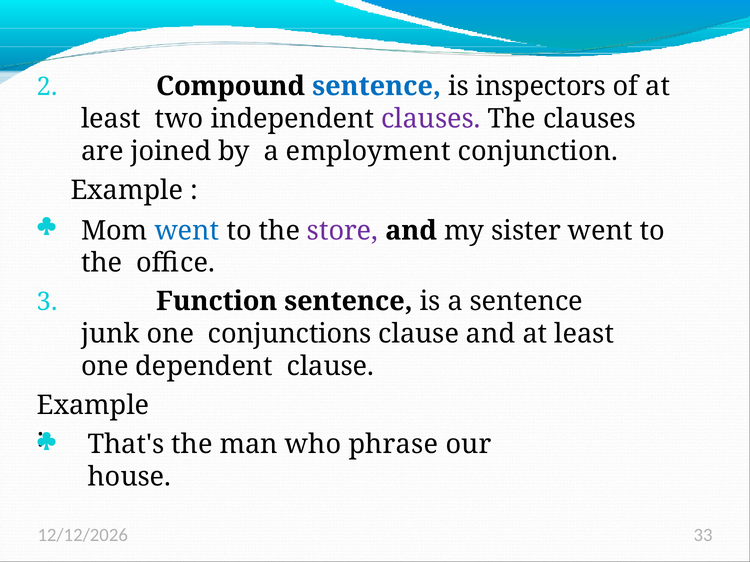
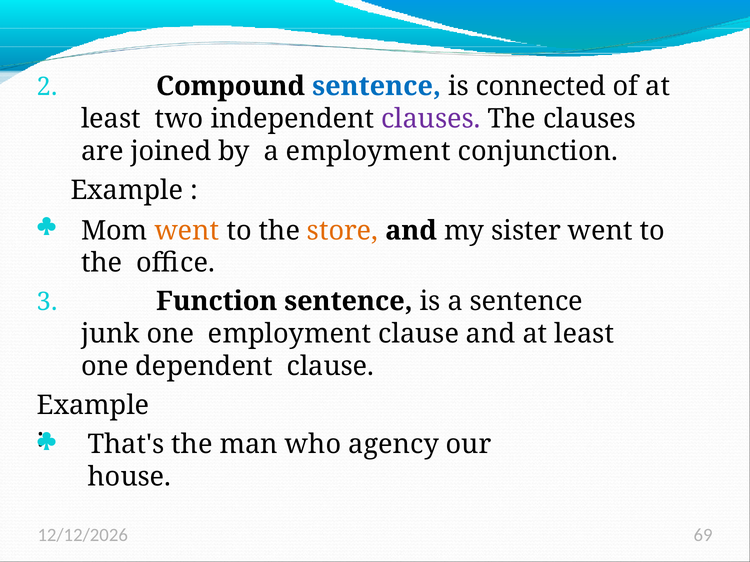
inspectors: inspectors -> connected
went at (187, 231) colour: blue -> orange
store colour: purple -> orange
one conjunctions: conjunctions -> employment
phrase: phrase -> agency
33: 33 -> 69
